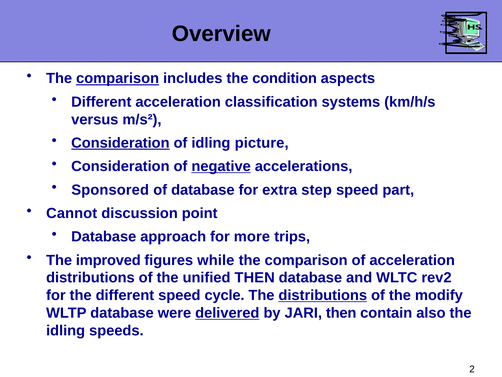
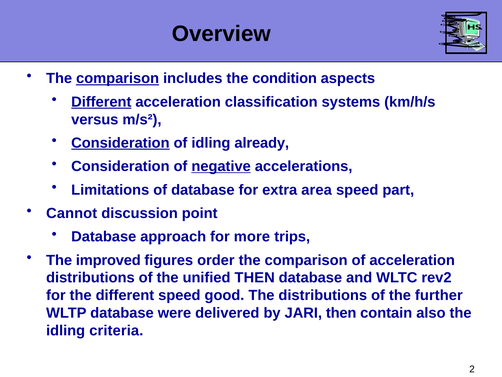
Different at (101, 102) underline: none -> present
picture: picture -> already
Sponsored: Sponsored -> Limitations
step: step -> area
while: while -> order
cycle: cycle -> good
distributions at (323, 295) underline: present -> none
modify: modify -> further
delivered underline: present -> none
speeds: speeds -> criteria
